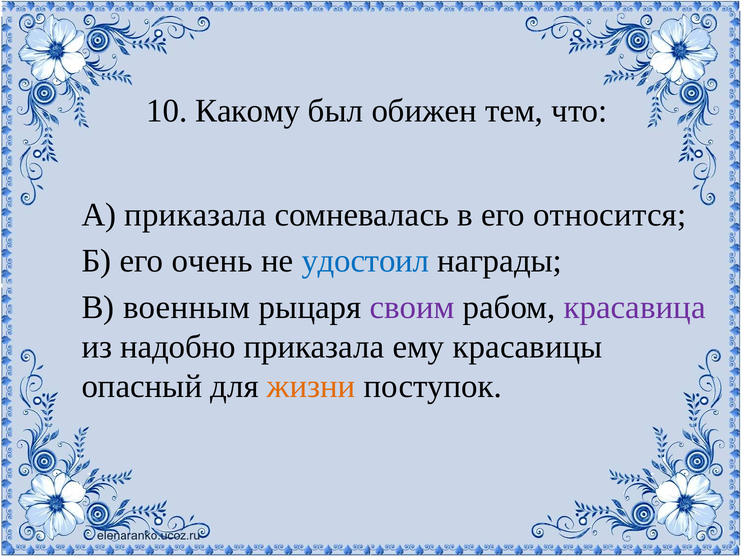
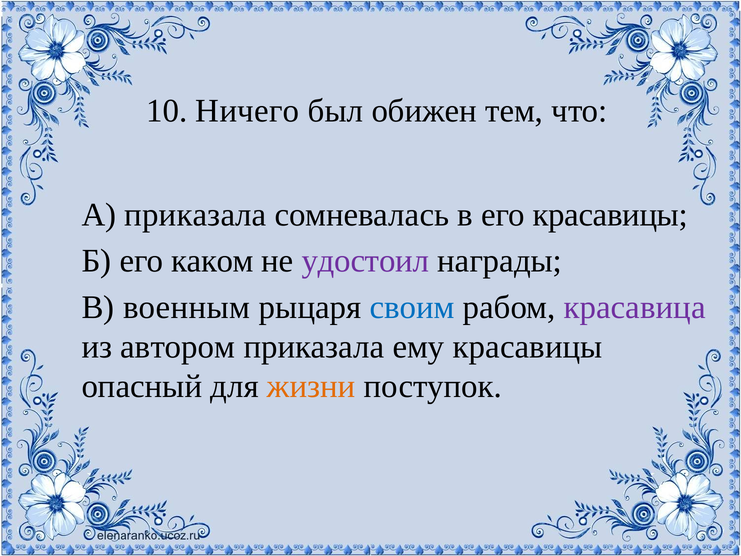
Какому: Какому -> Ничего
его относится: относится -> красавицы
очень: очень -> каком
удостоил colour: blue -> purple
своим colour: purple -> blue
надобно: надобно -> автором
